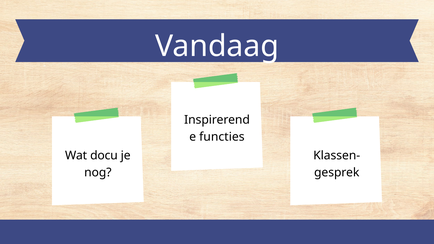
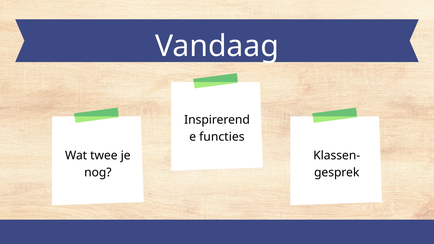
docu: docu -> twee
